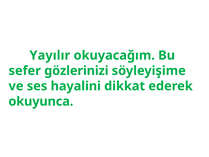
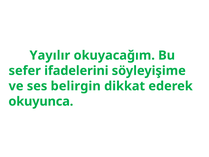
gözlerinizi: gözlerinizi -> ifadelerini
hayalini: hayalini -> belirgin
